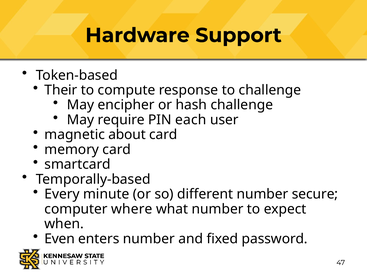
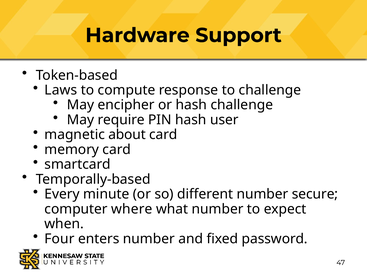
Their: Their -> Laws
PIN each: each -> hash
Even: Even -> Four
